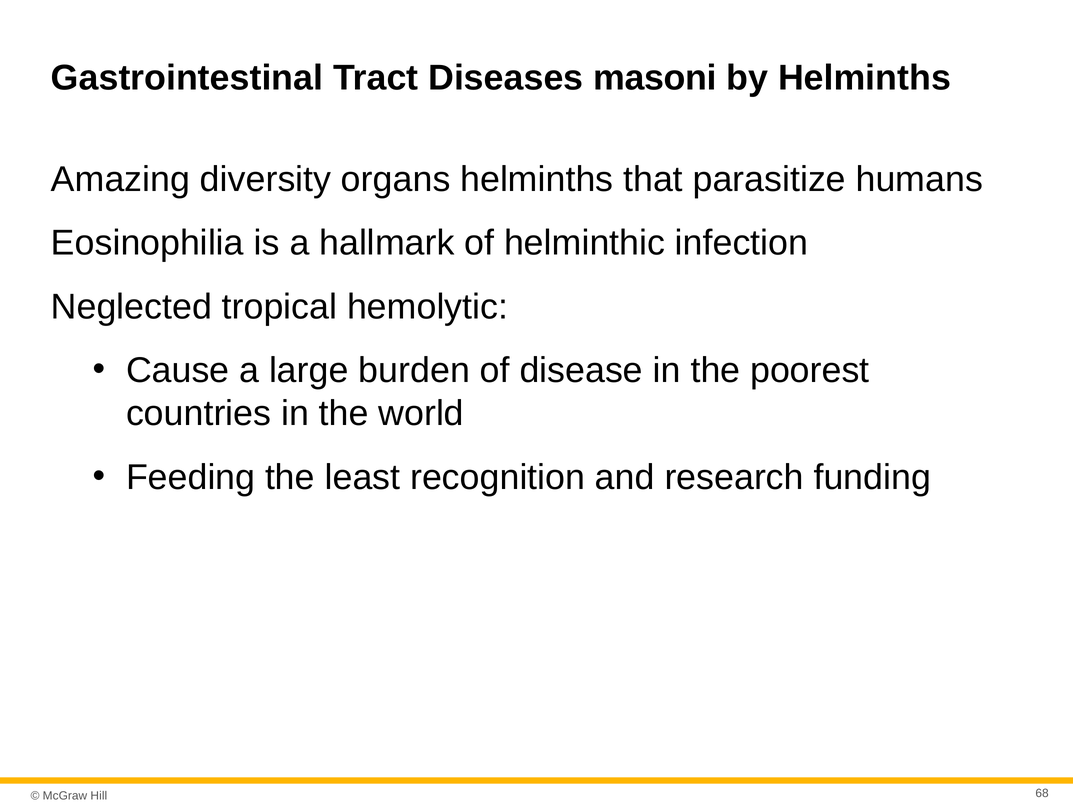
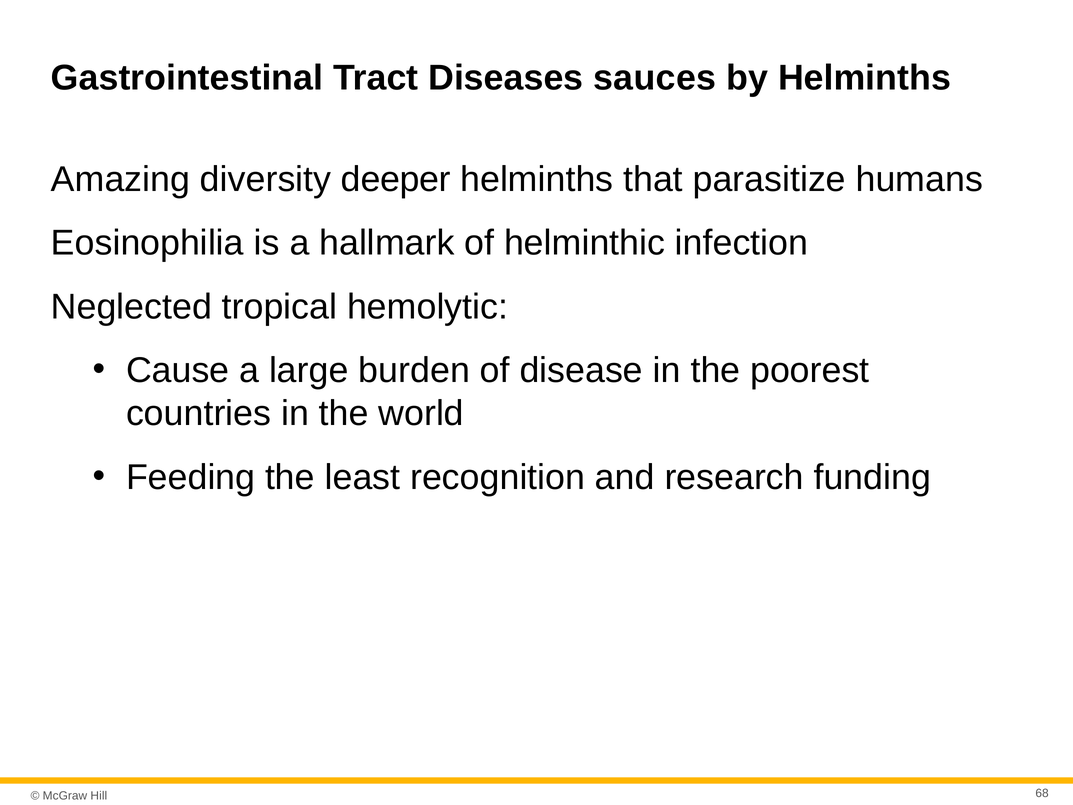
masoni: masoni -> sauces
organs: organs -> deeper
